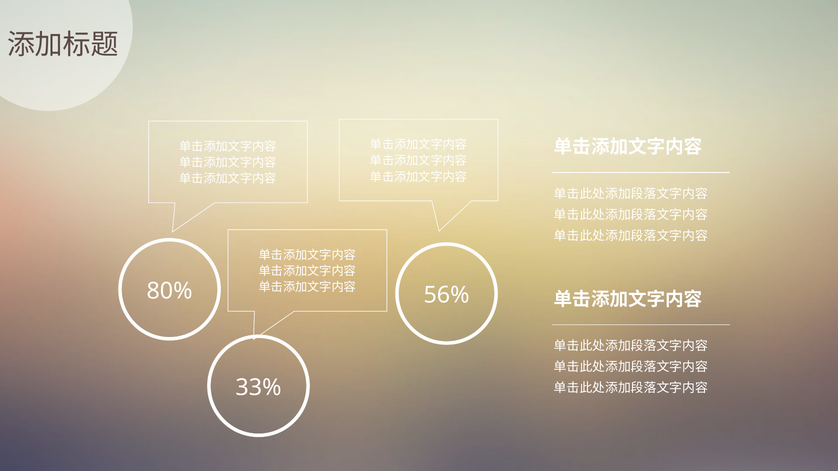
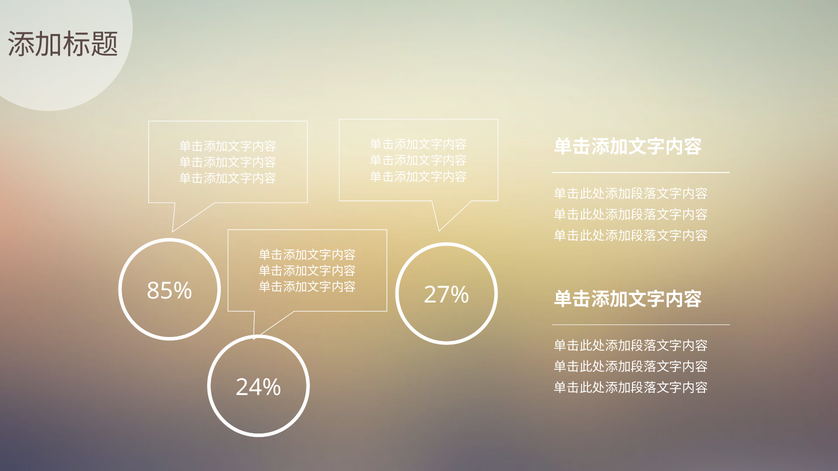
56%: 56% -> 27%
80%: 80% -> 85%
33%: 33% -> 24%
